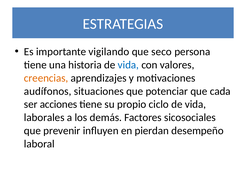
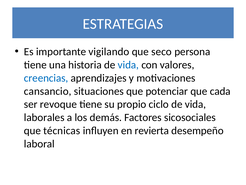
creencias colour: orange -> blue
audífonos: audífonos -> cansancio
acciones: acciones -> revoque
prevenir: prevenir -> técnicas
pierdan: pierdan -> revierta
